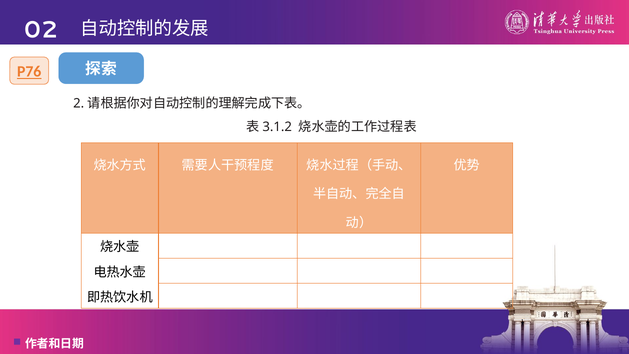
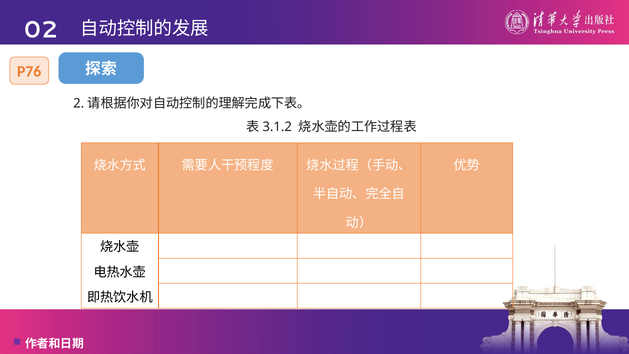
P76 underline: present -> none
